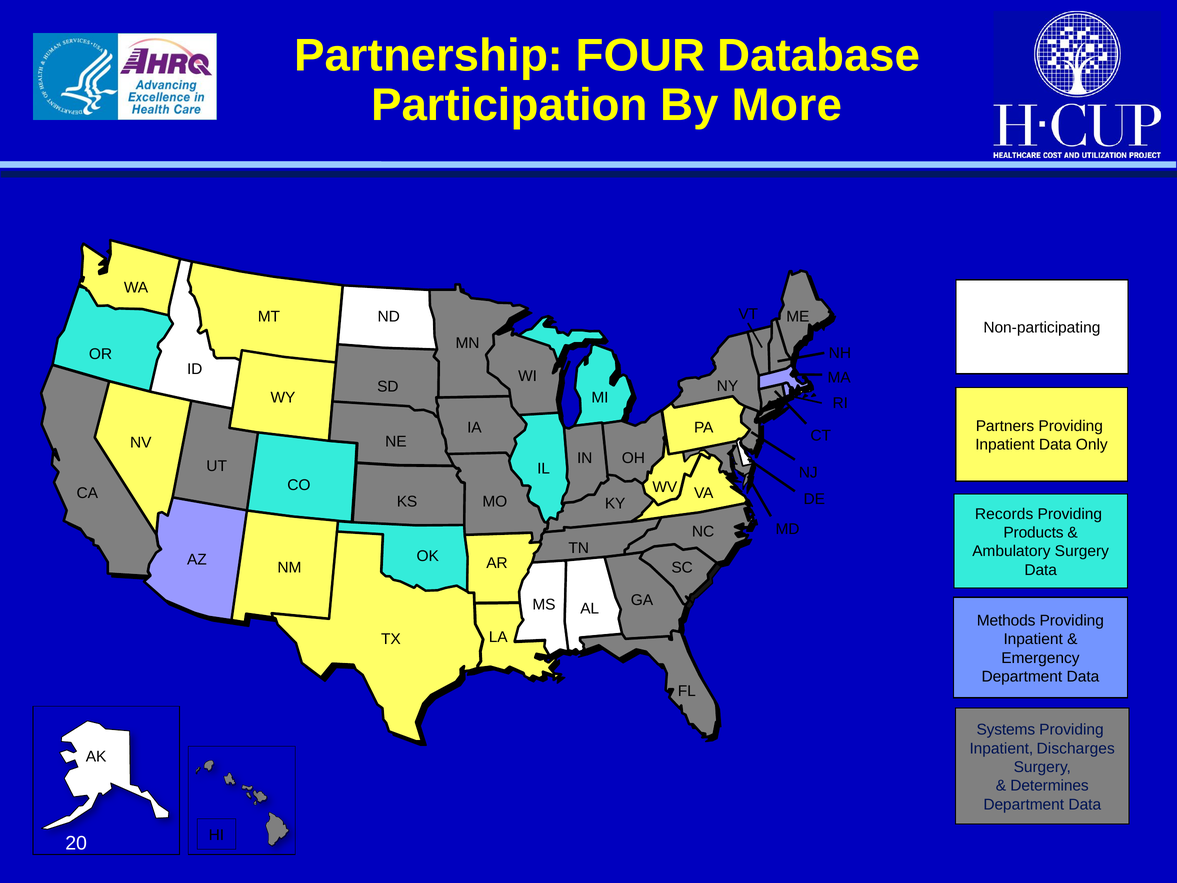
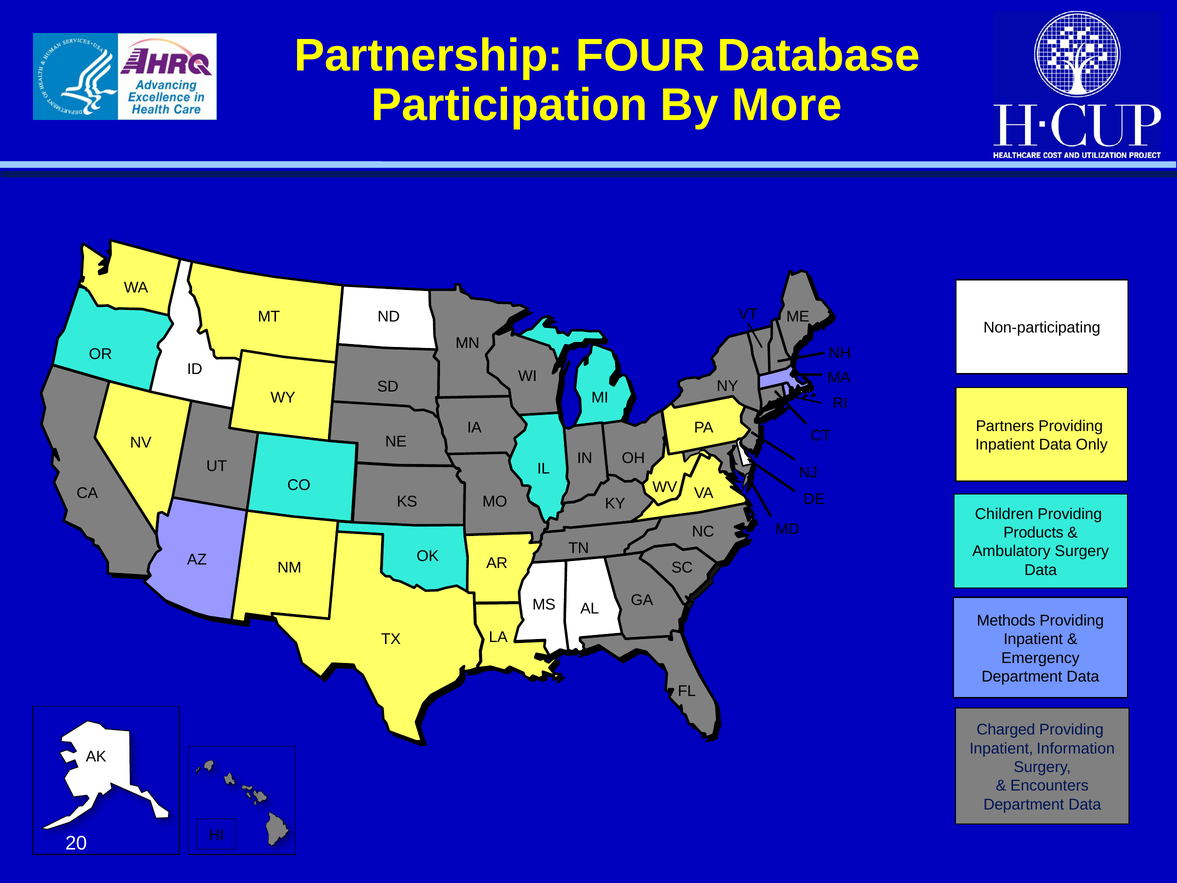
Records: Records -> Children
Systems: Systems -> Charged
Discharges: Discharges -> Information
Determines: Determines -> Encounters
